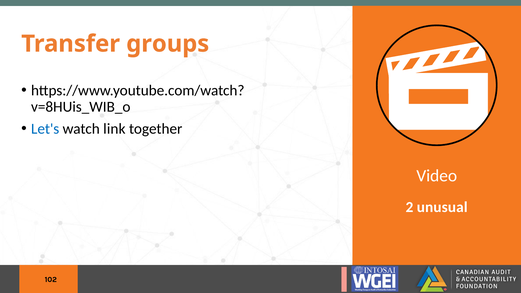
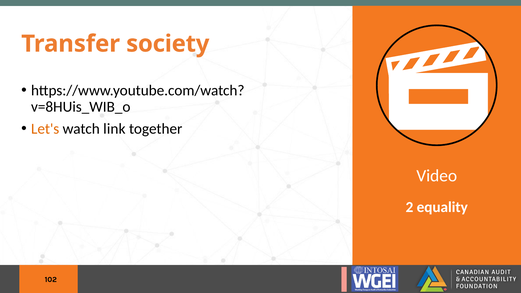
groups: groups -> society
Let's colour: blue -> orange
unusual: unusual -> equality
